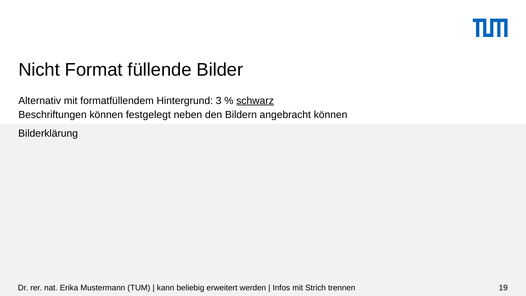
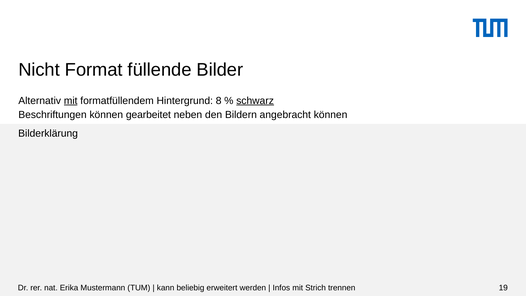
mit at (71, 101) underline: none -> present
3: 3 -> 8
festgelegt: festgelegt -> gearbeitet
